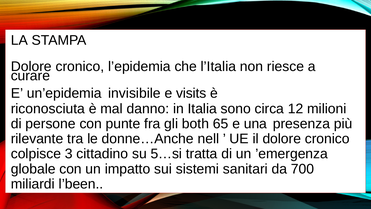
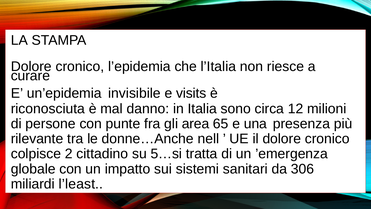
both: both -> area
3: 3 -> 2
700: 700 -> 306
l’been: l’been -> l’least
